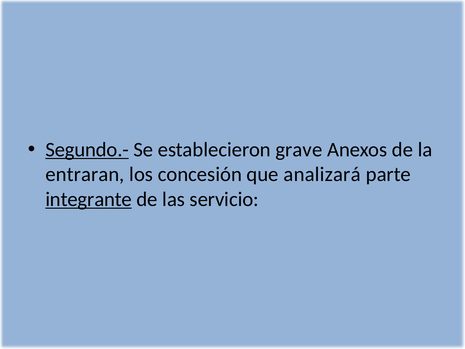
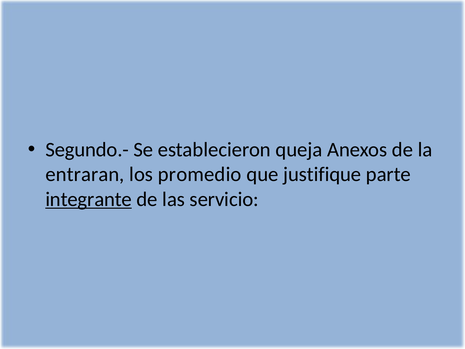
Segundo.- underline: present -> none
grave: grave -> queja
concesión: concesión -> promedio
analizará: analizará -> justifique
